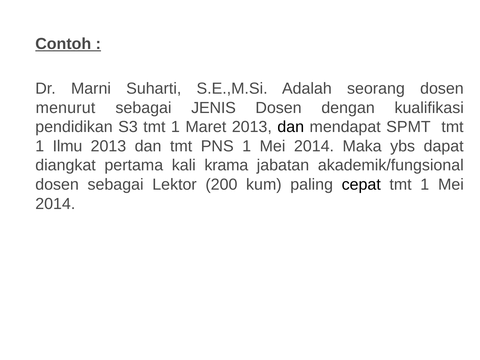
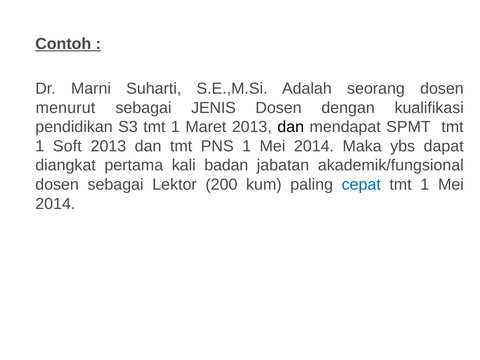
Ilmu: Ilmu -> Soft
krama: krama -> badan
cepat colour: black -> blue
